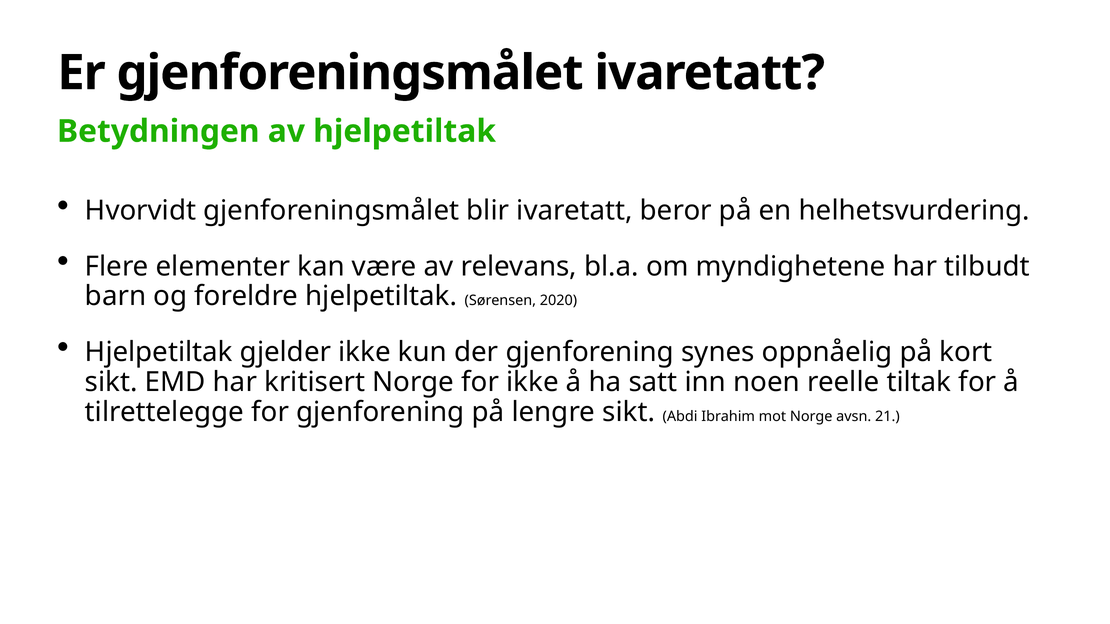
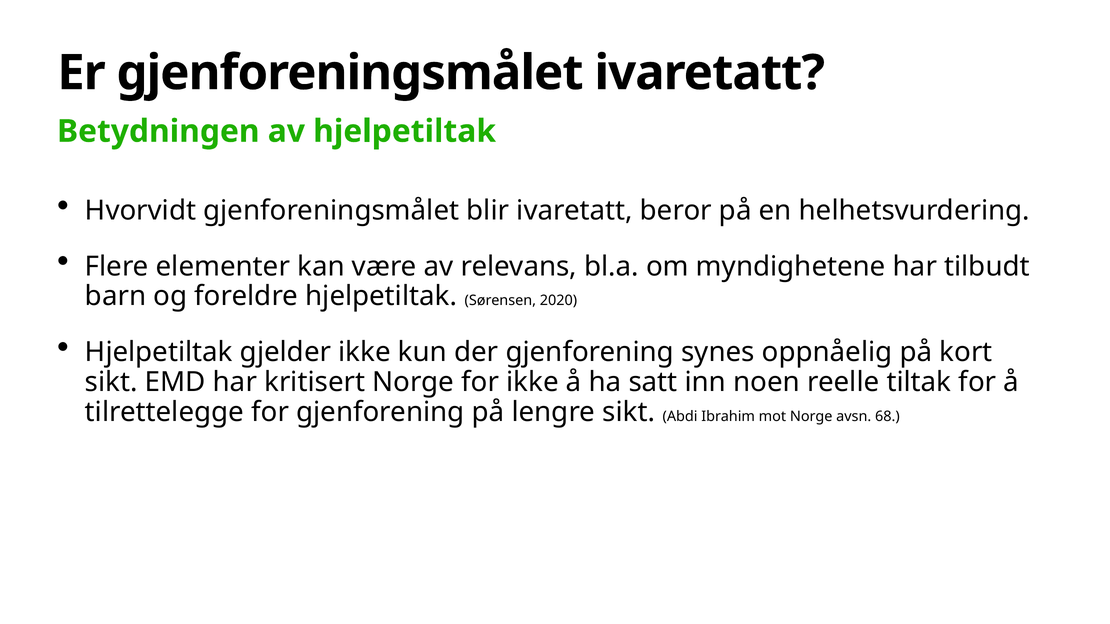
21: 21 -> 68
